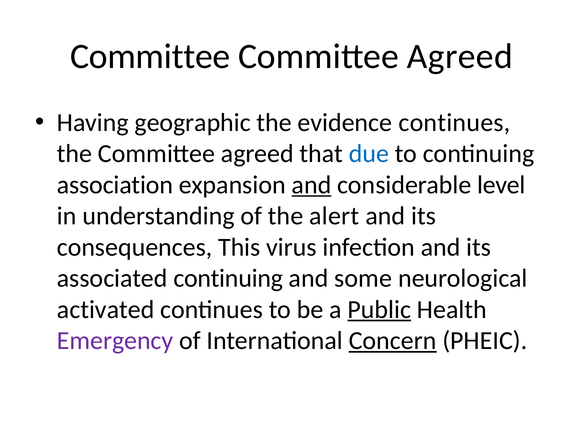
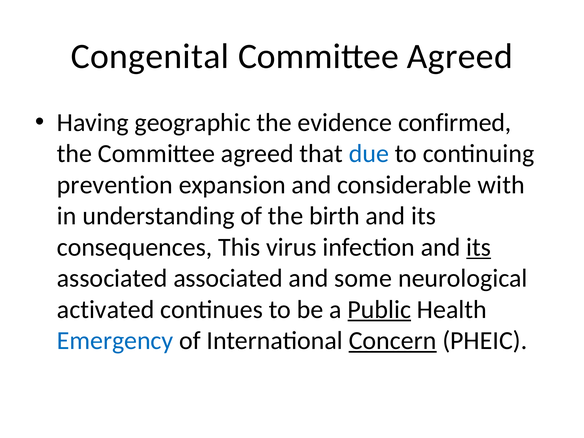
Committee at (150, 57): Committee -> Congenital
evidence continues: continues -> confirmed
association: association -> prevention
and at (311, 185) underline: present -> none
level: level -> with
alert: alert -> birth
its at (479, 247) underline: none -> present
associated continuing: continuing -> associated
Emergency colour: purple -> blue
